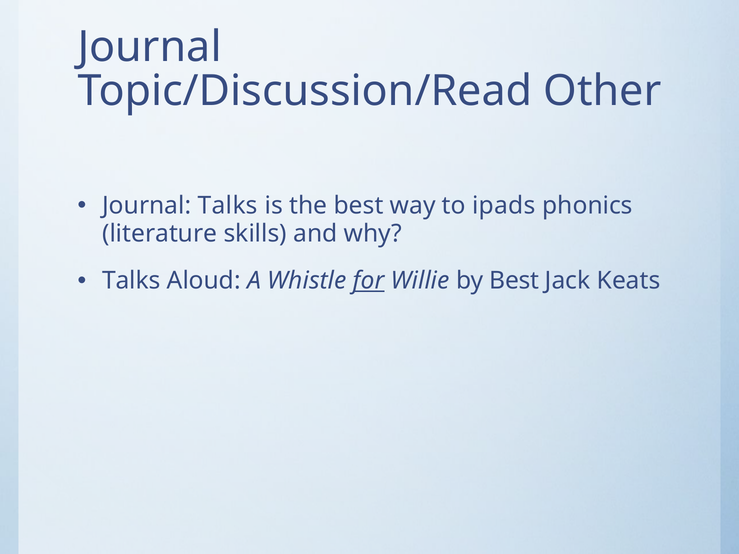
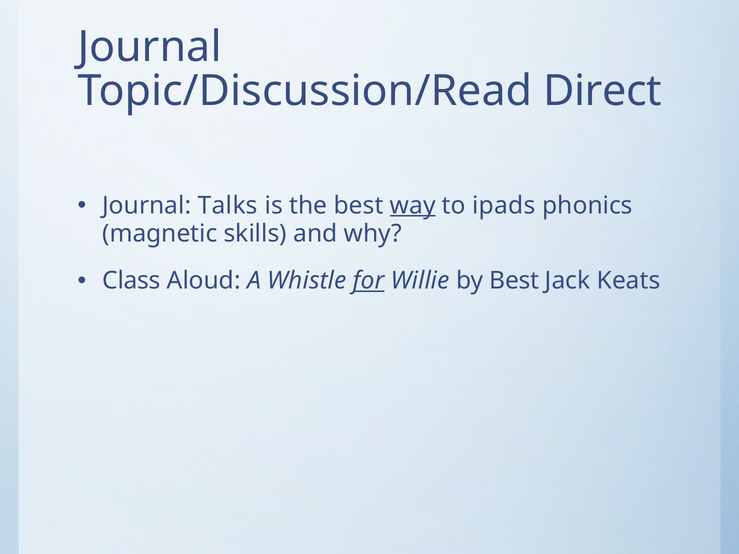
Other: Other -> Direct
way underline: none -> present
literature: literature -> magnetic
Talks at (131, 281): Talks -> Class
